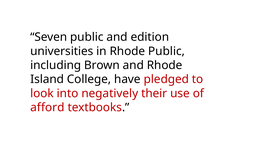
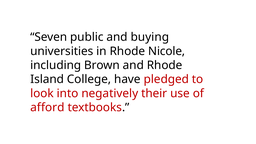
edition: edition -> buying
Rhode Public: Public -> Nicole
